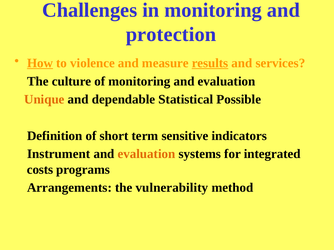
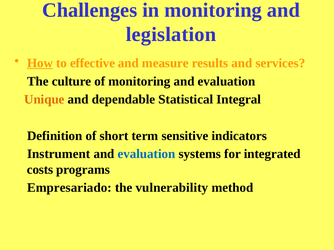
protection: protection -> legislation
violence: violence -> effective
results underline: present -> none
Possible: Possible -> Integral
evaluation at (147, 154) colour: orange -> blue
Arrangements: Arrangements -> Empresariado
